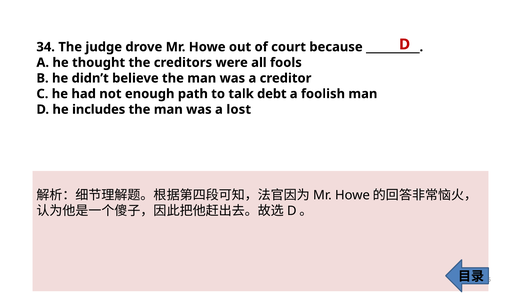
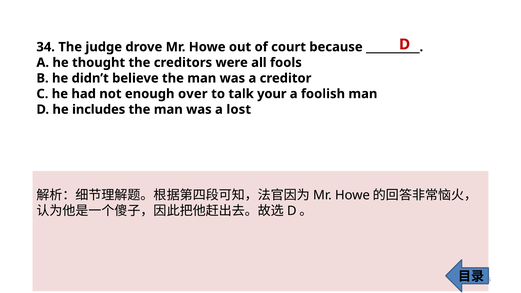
path: path -> over
debt: debt -> your
